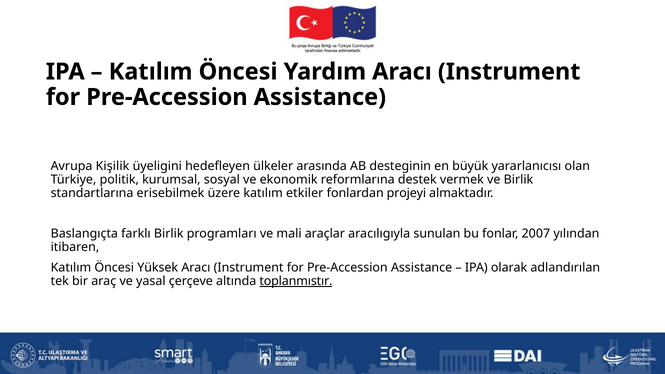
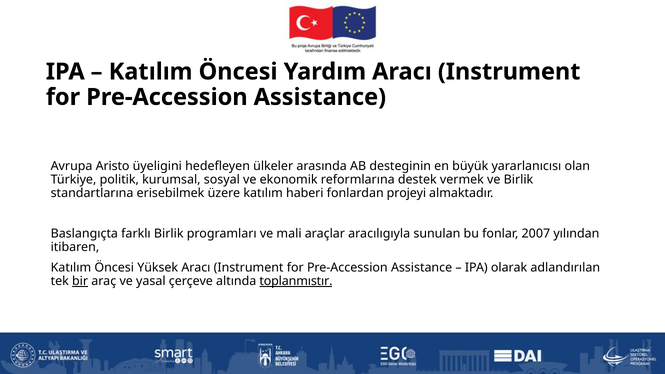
Kişilik: Kişilik -> Aristo
etkiler: etkiler -> haberi
bir underline: none -> present
